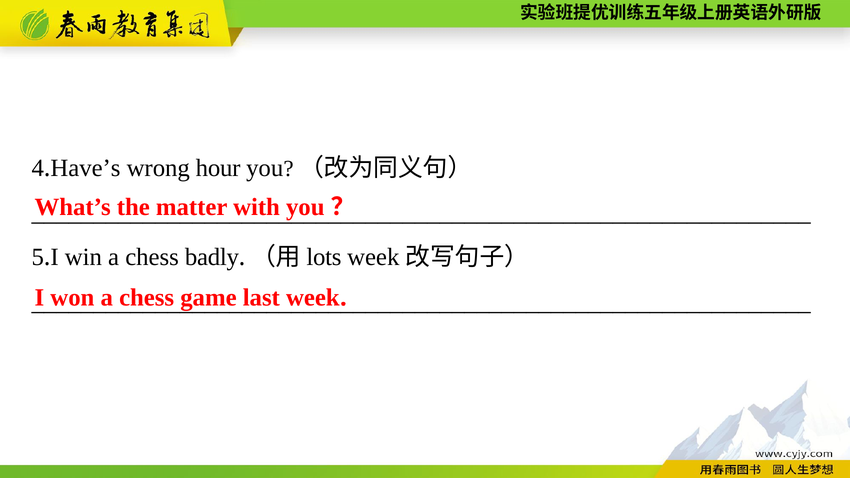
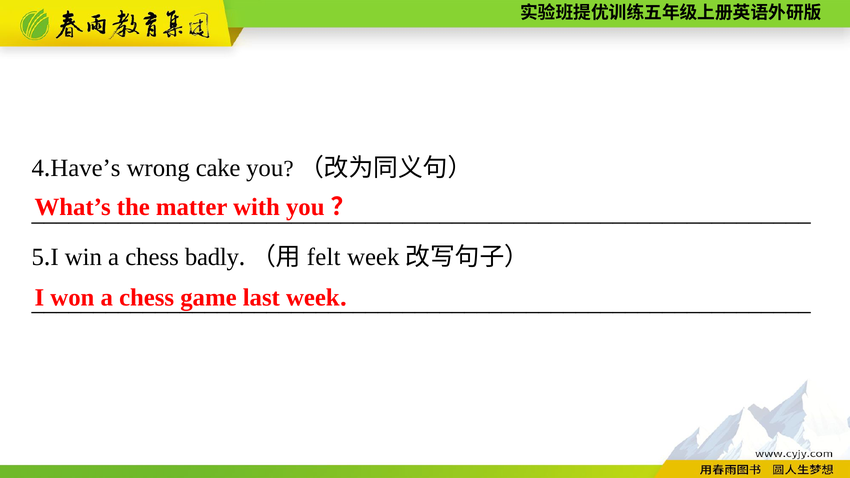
hour: hour -> cake
lots: lots -> felt
